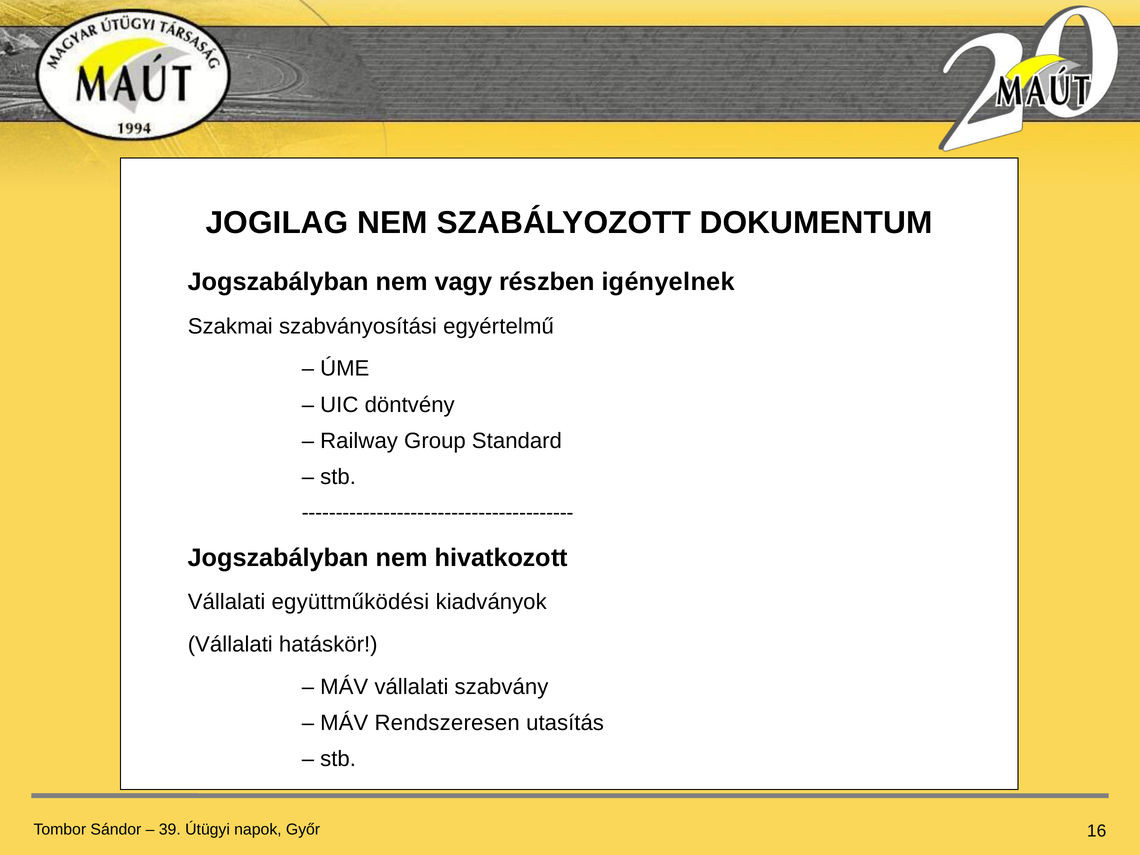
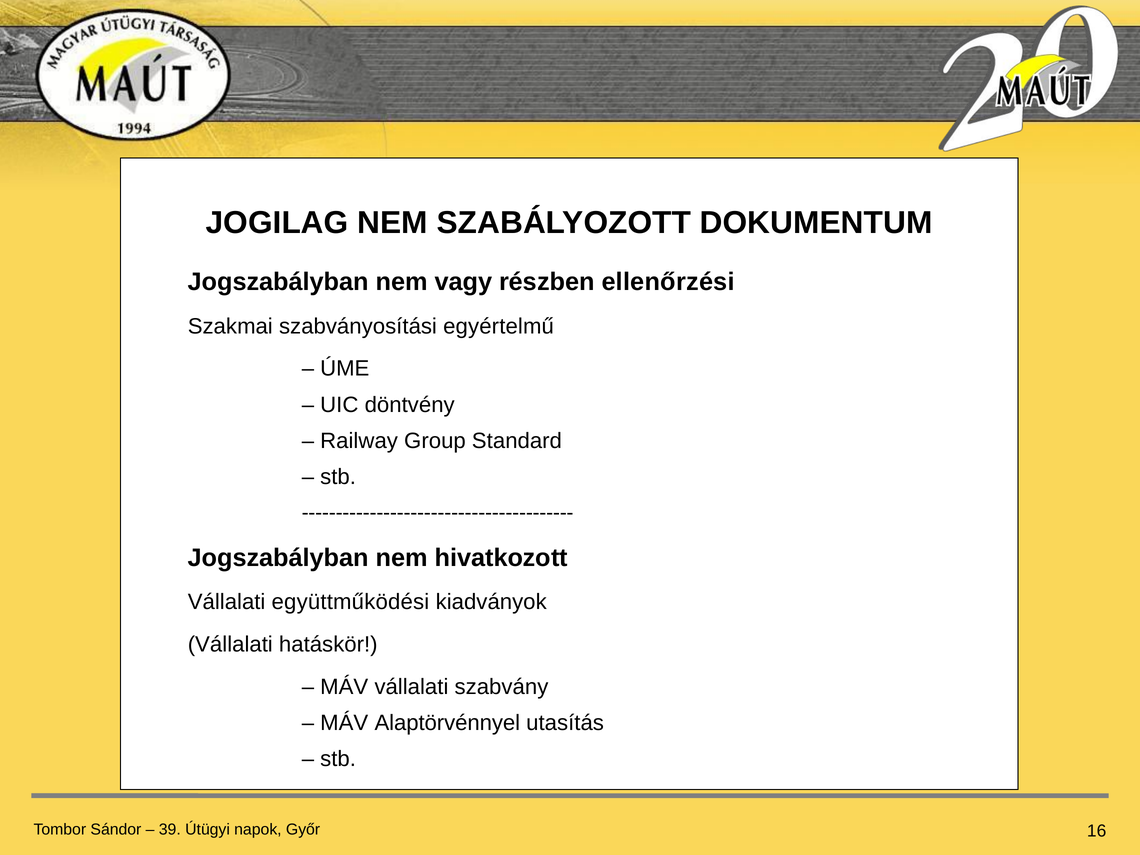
igényelnek: igényelnek -> ellenőrzési
Rendszeresen: Rendszeresen -> Alaptörvénnyel
